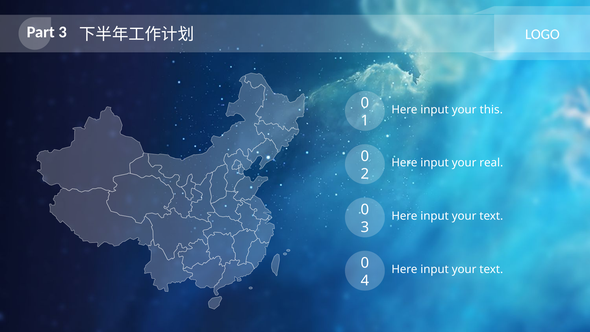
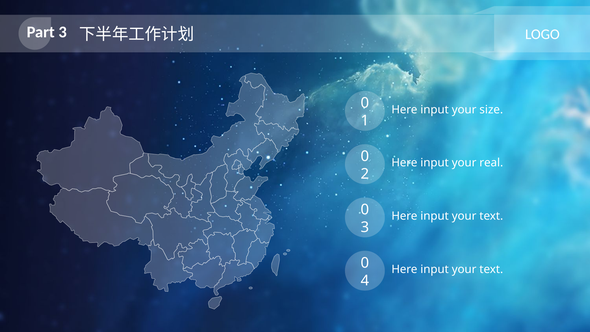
this: this -> size
